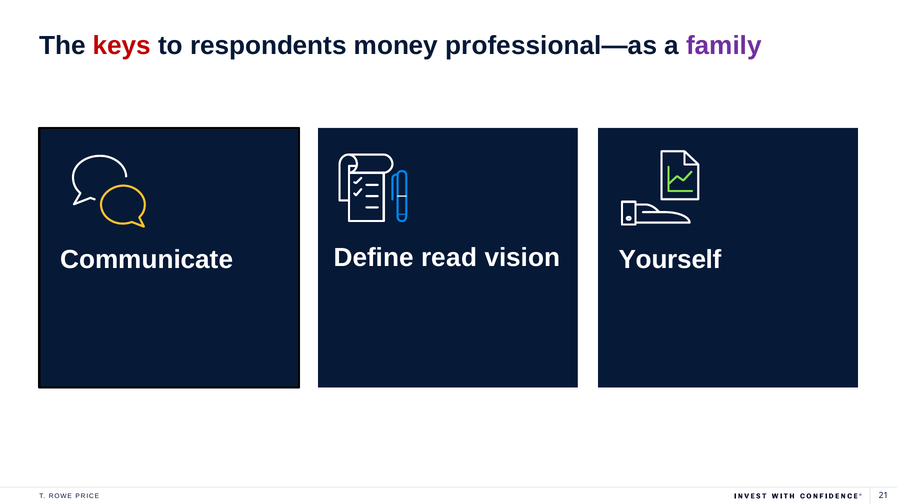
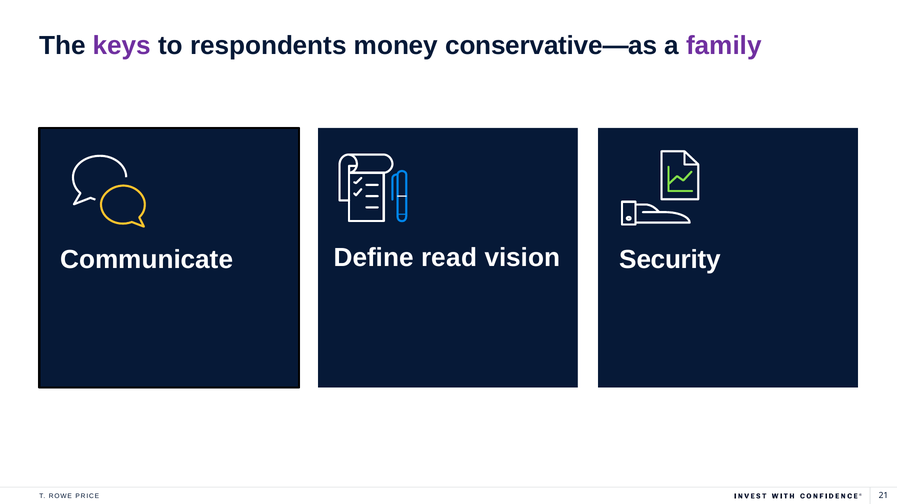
keys colour: red -> purple
professional—as: professional—as -> conservative—as
Yourself: Yourself -> Security
